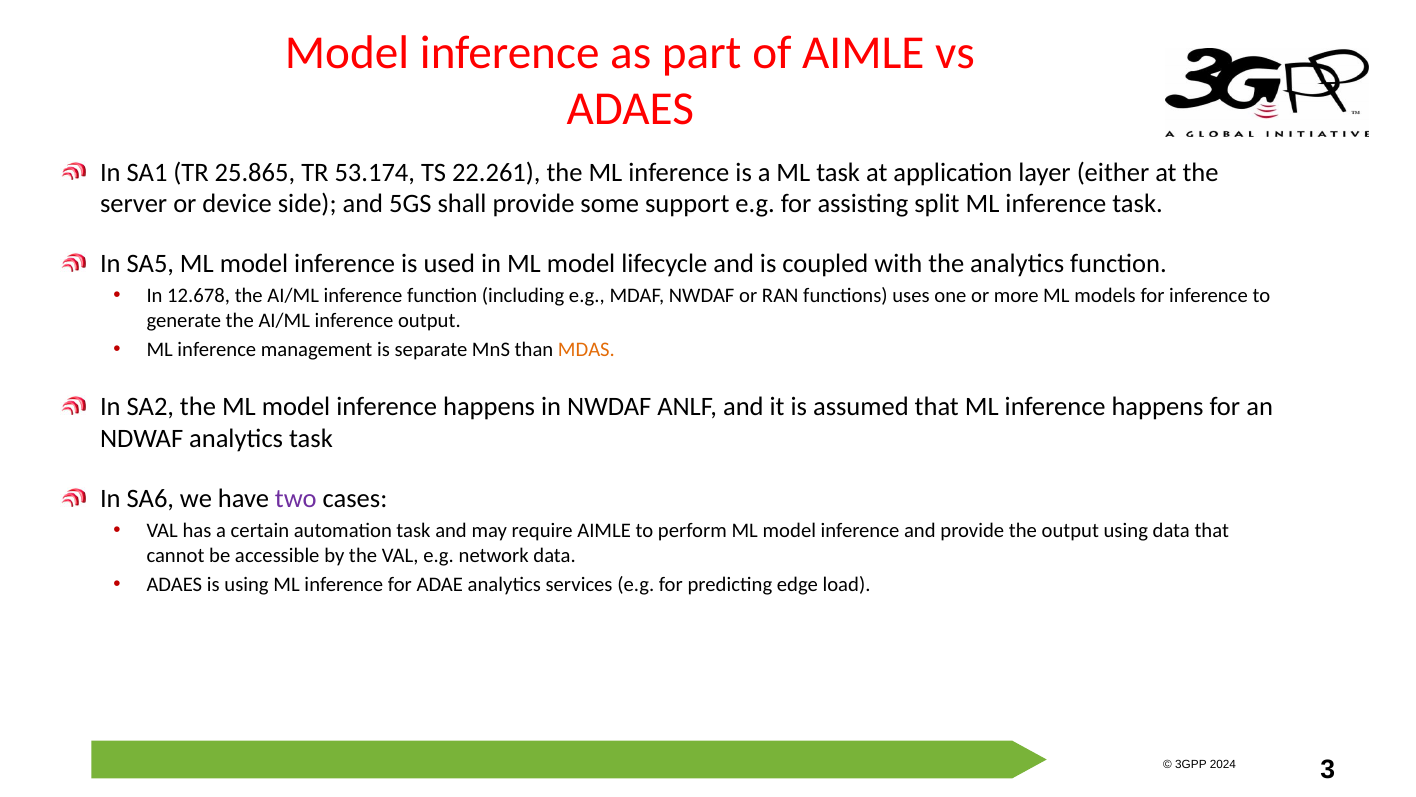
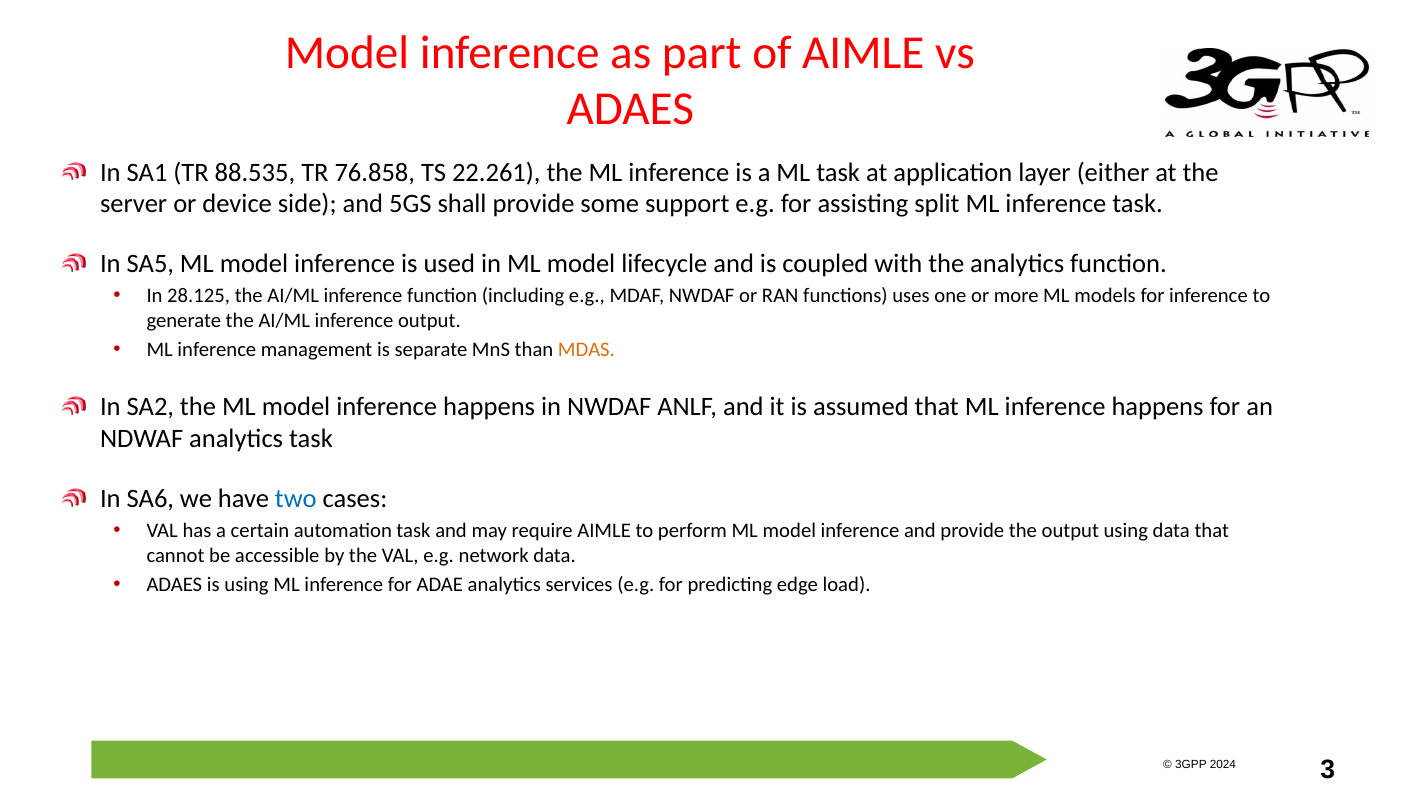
25.865: 25.865 -> 88.535
53.174: 53.174 -> 76.858
12.678: 12.678 -> 28.125
two colour: purple -> blue
